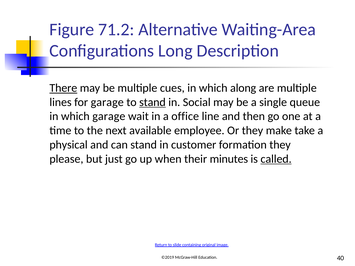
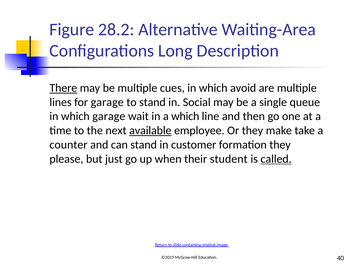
71.2: 71.2 -> 28.2
along: along -> avoid
stand at (152, 102) underline: present -> none
a office: office -> which
available underline: none -> present
physical: physical -> counter
minutes: minutes -> student
